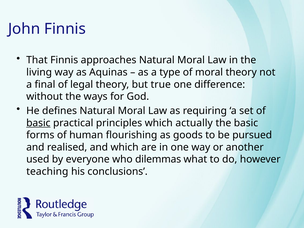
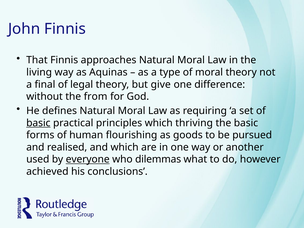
true: true -> give
ways: ways -> from
actually: actually -> thriving
everyone underline: none -> present
teaching: teaching -> achieved
